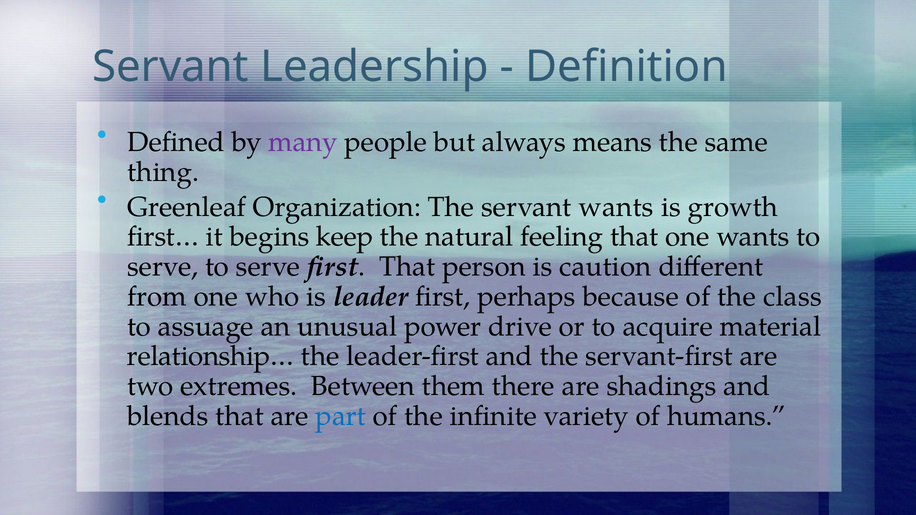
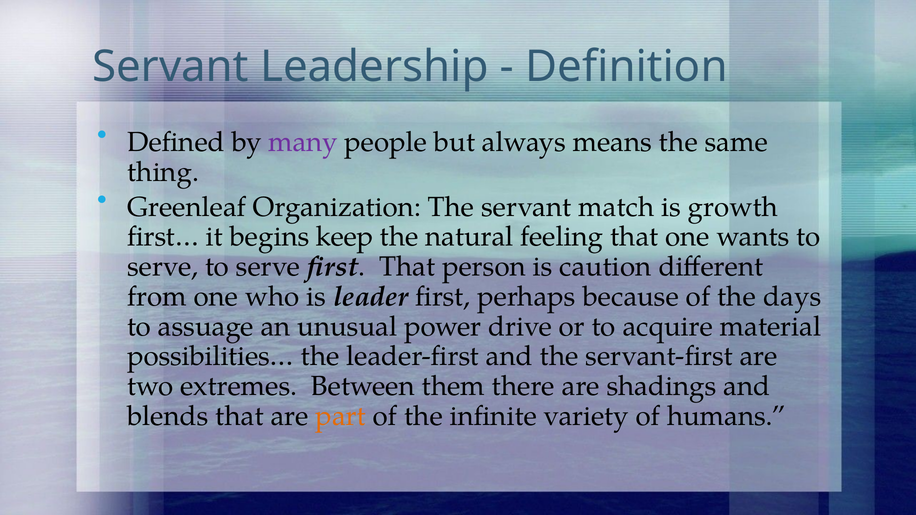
servant wants: wants -> match
class: class -> days
relationship…: relationship… -> possibilities…
part colour: blue -> orange
